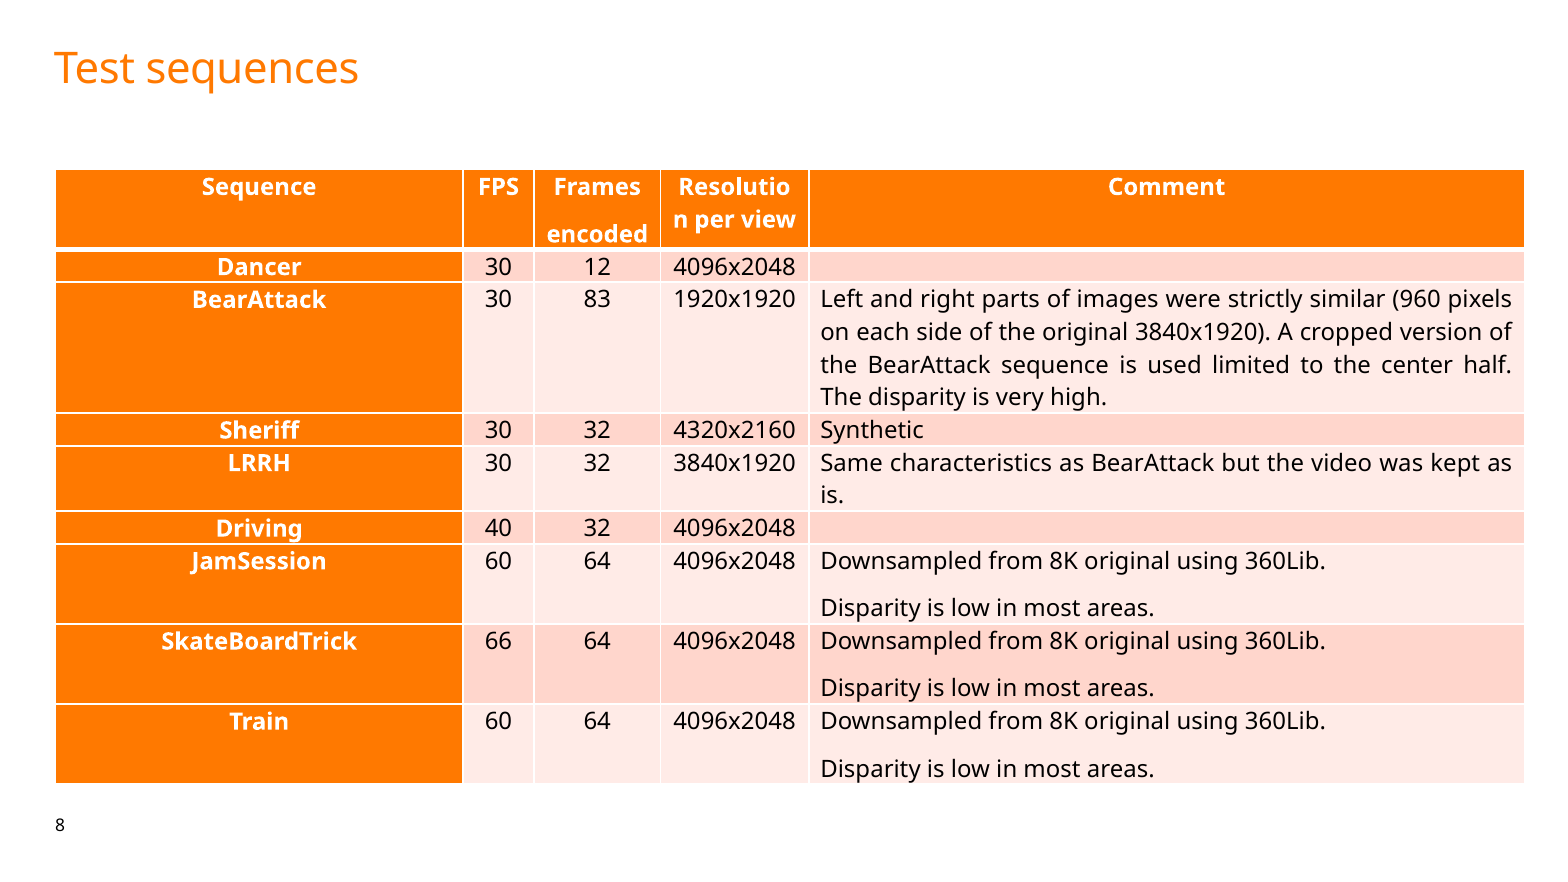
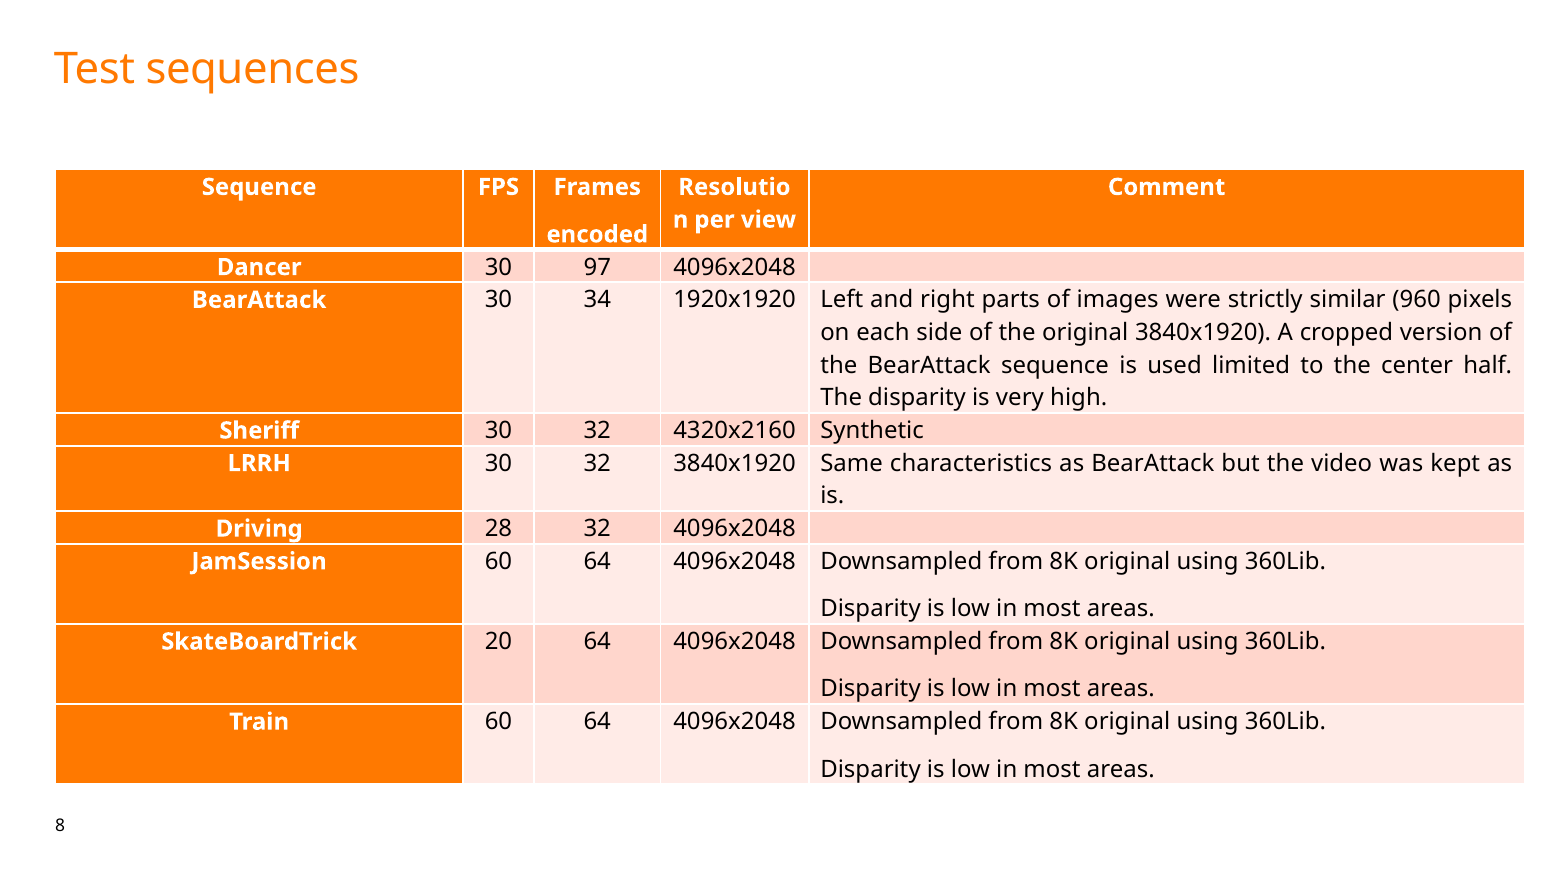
12: 12 -> 97
83: 83 -> 34
40: 40 -> 28
66: 66 -> 20
